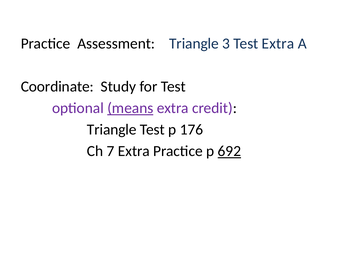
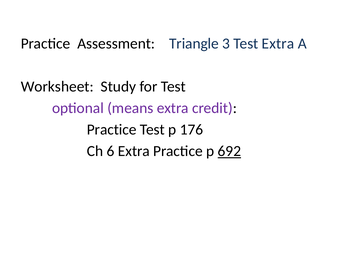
Coordinate: Coordinate -> Worksheet
means underline: present -> none
Triangle at (112, 130): Triangle -> Practice
7: 7 -> 6
